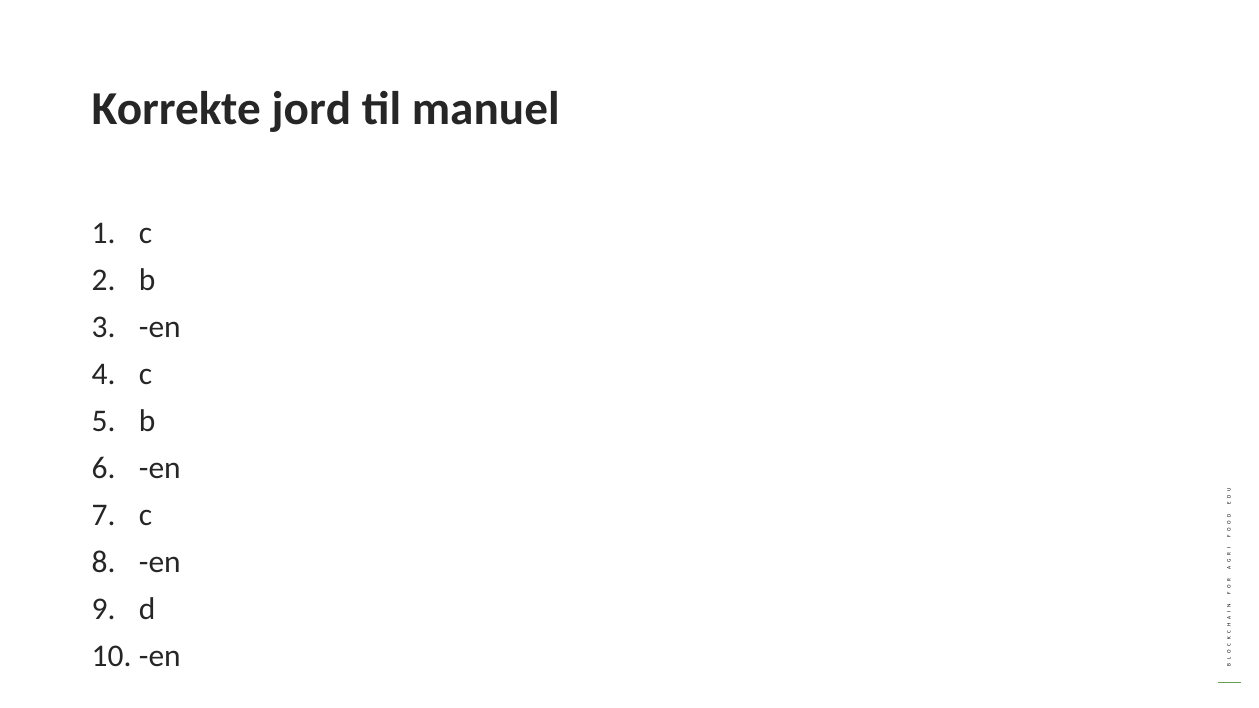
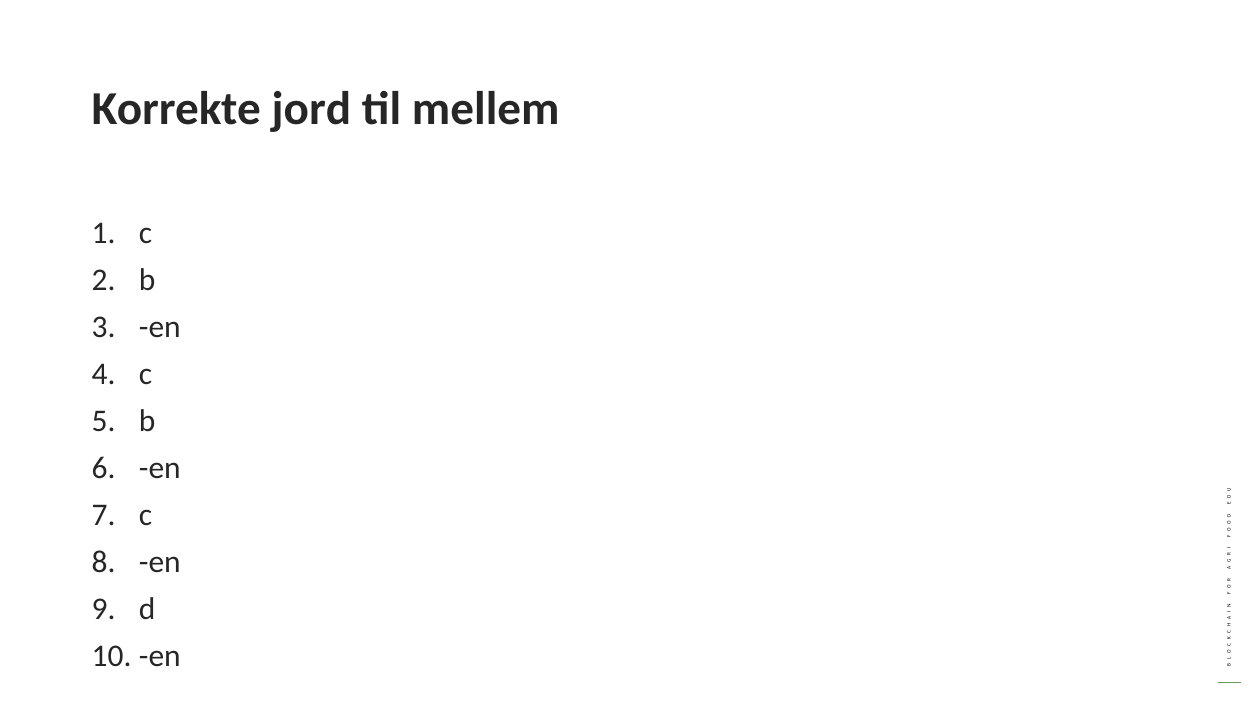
manuel: manuel -> mellem
